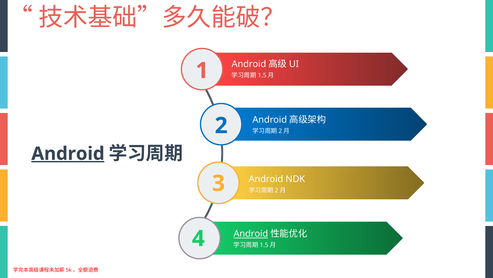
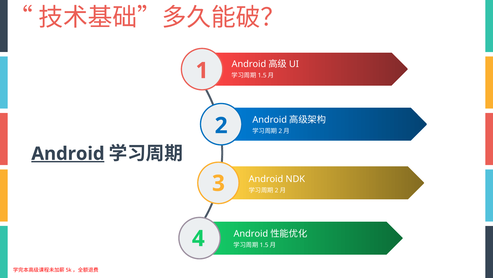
Android at (251, 233) underline: present -> none
